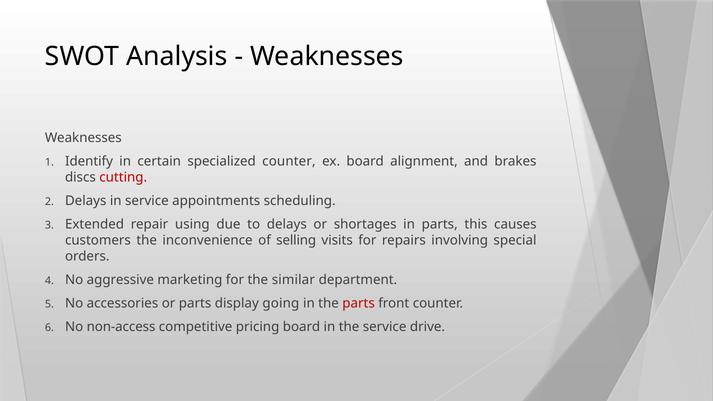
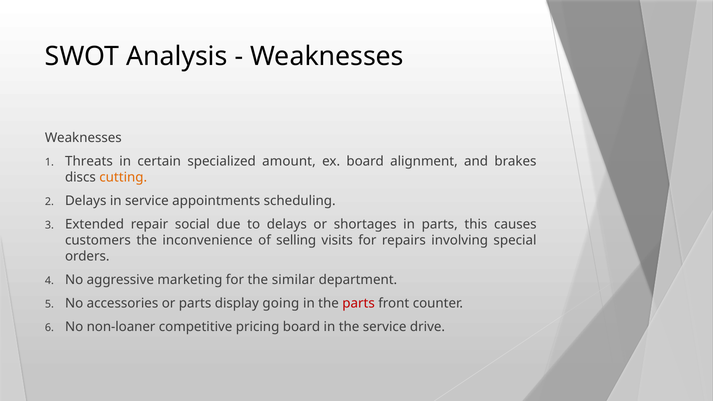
Identify: Identify -> Threats
specialized counter: counter -> amount
cutting colour: red -> orange
using: using -> social
non-access: non-access -> non-loaner
